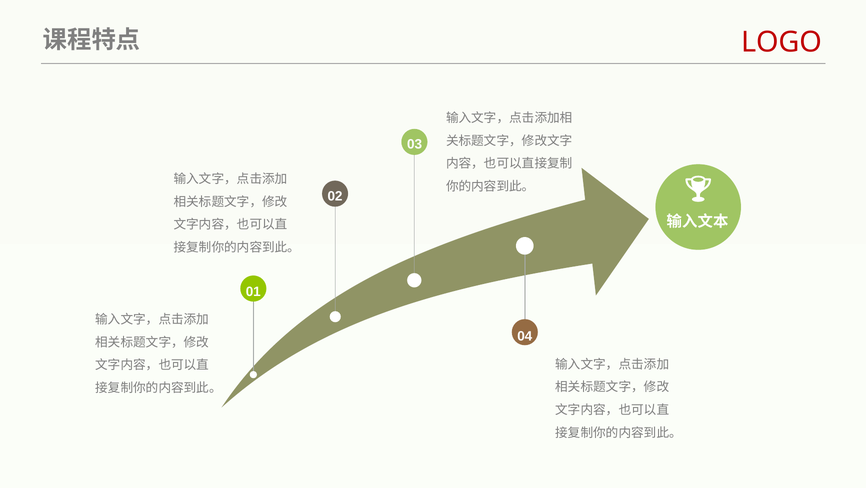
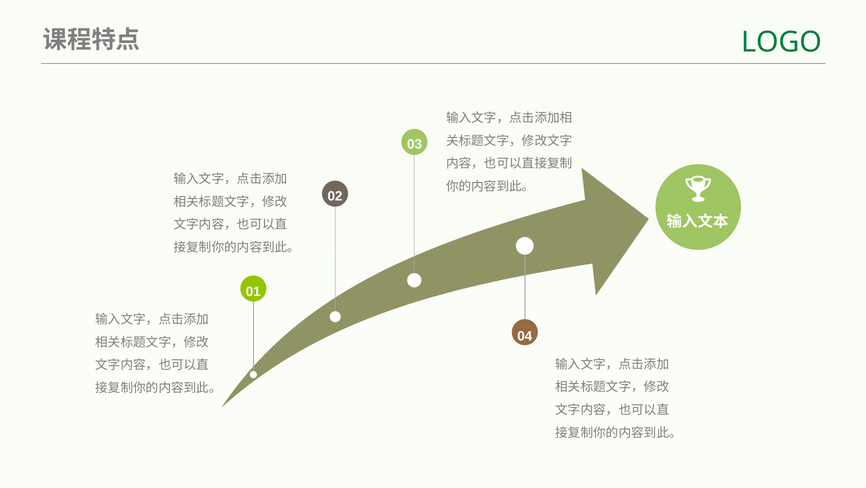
LOGO colour: red -> green
